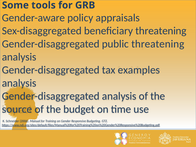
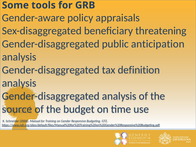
public threatening: threatening -> anticipation
examples: examples -> definition
